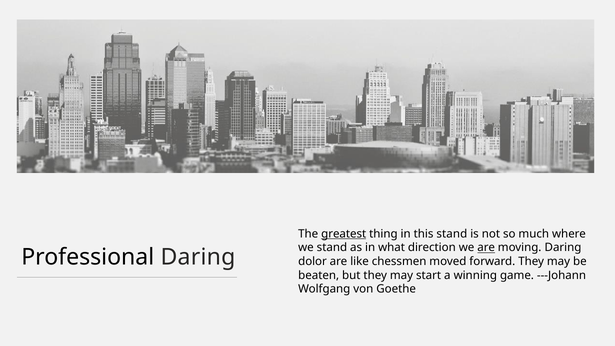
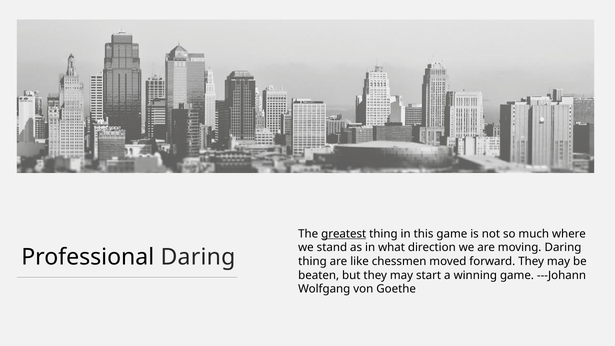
this stand: stand -> game
are at (486, 248) underline: present -> none
dolor at (313, 261): dolor -> thing
